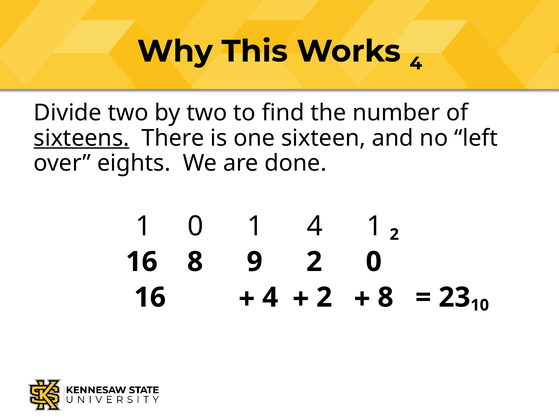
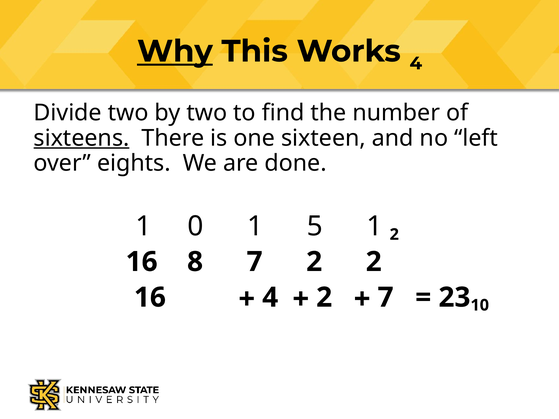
Why underline: none -> present
1 4: 4 -> 5
8 9: 9 -> 7
2 0: 0 -> 2
8 at (386, 298): 8 -> 7
